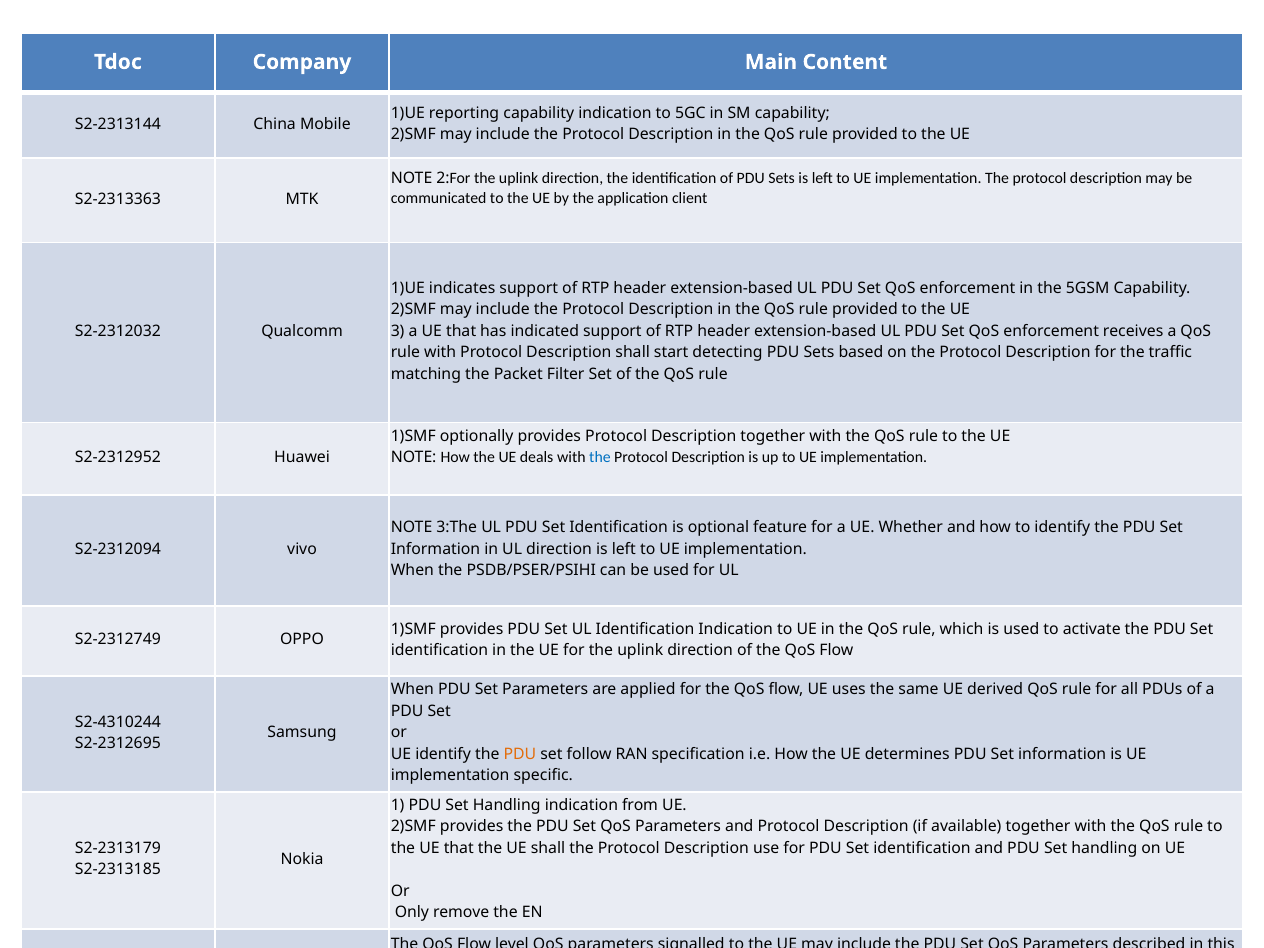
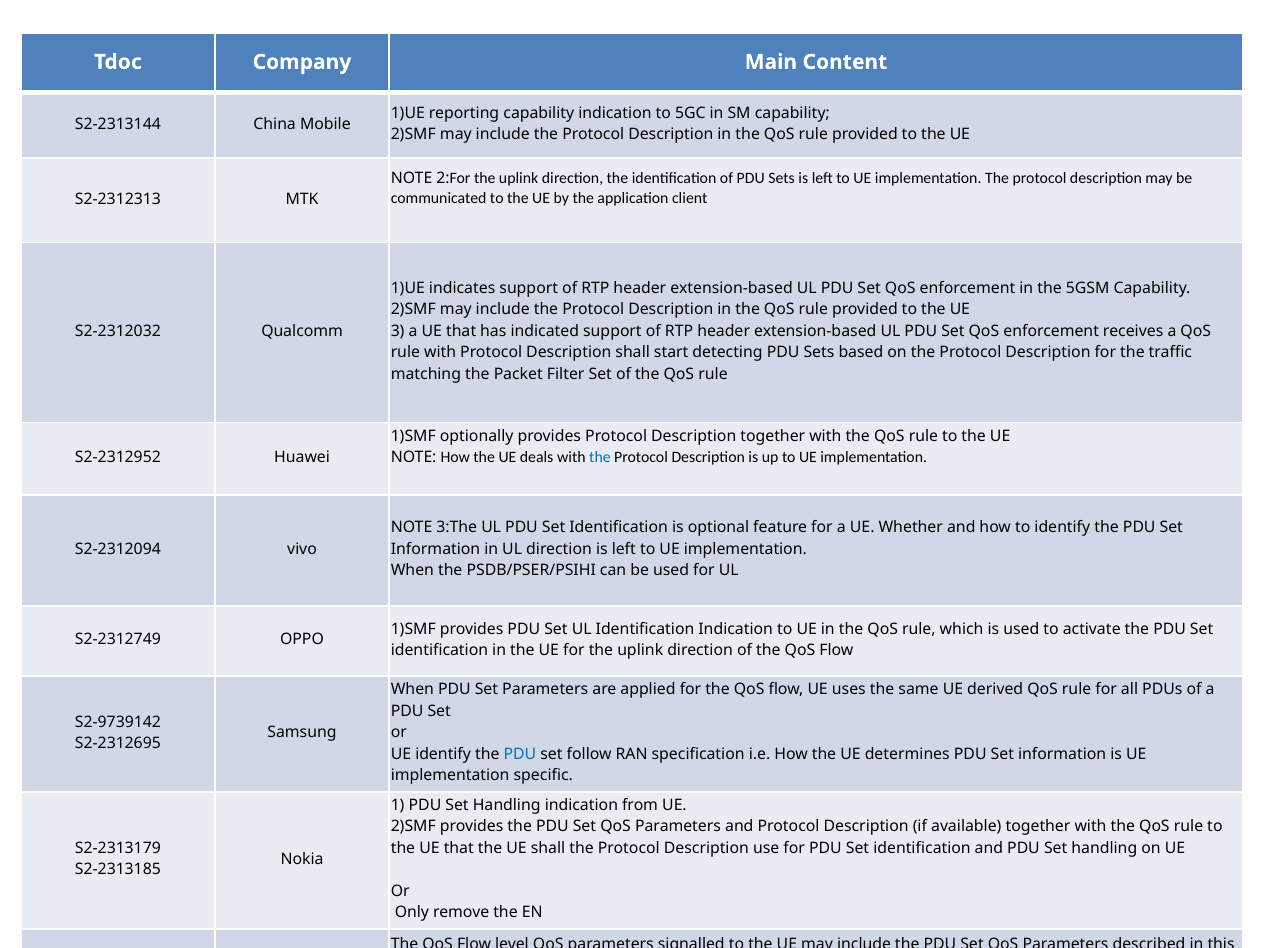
S2-2313363: S2-2313363 -> S2-2312313
S2-4310244: S2-4310244 -> S2-9739142
PDU at (520, 754) colour: orange -> blue
